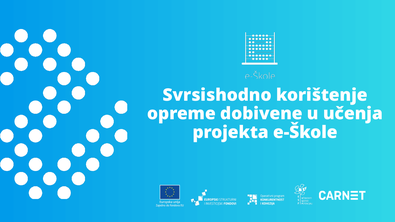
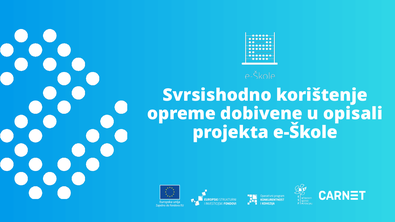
učenja: učenja -> opisali
